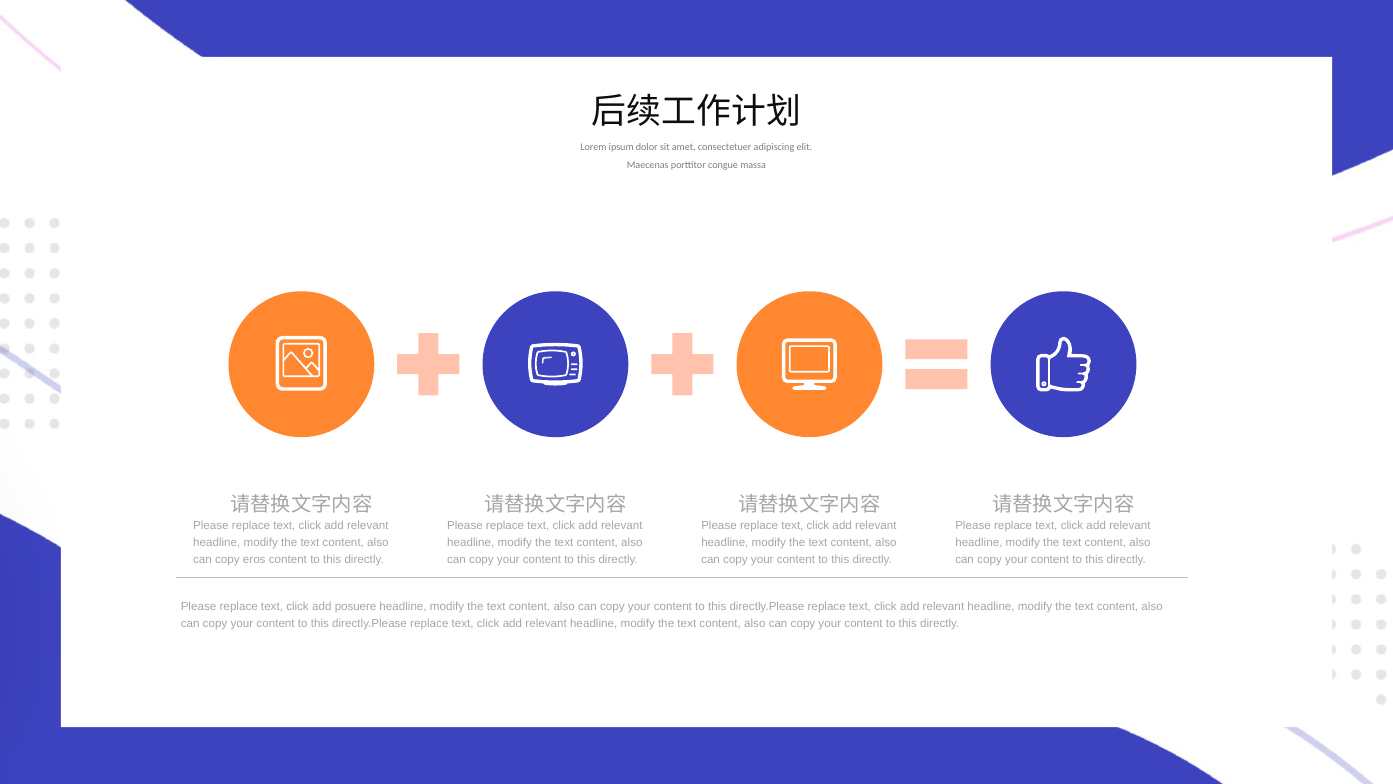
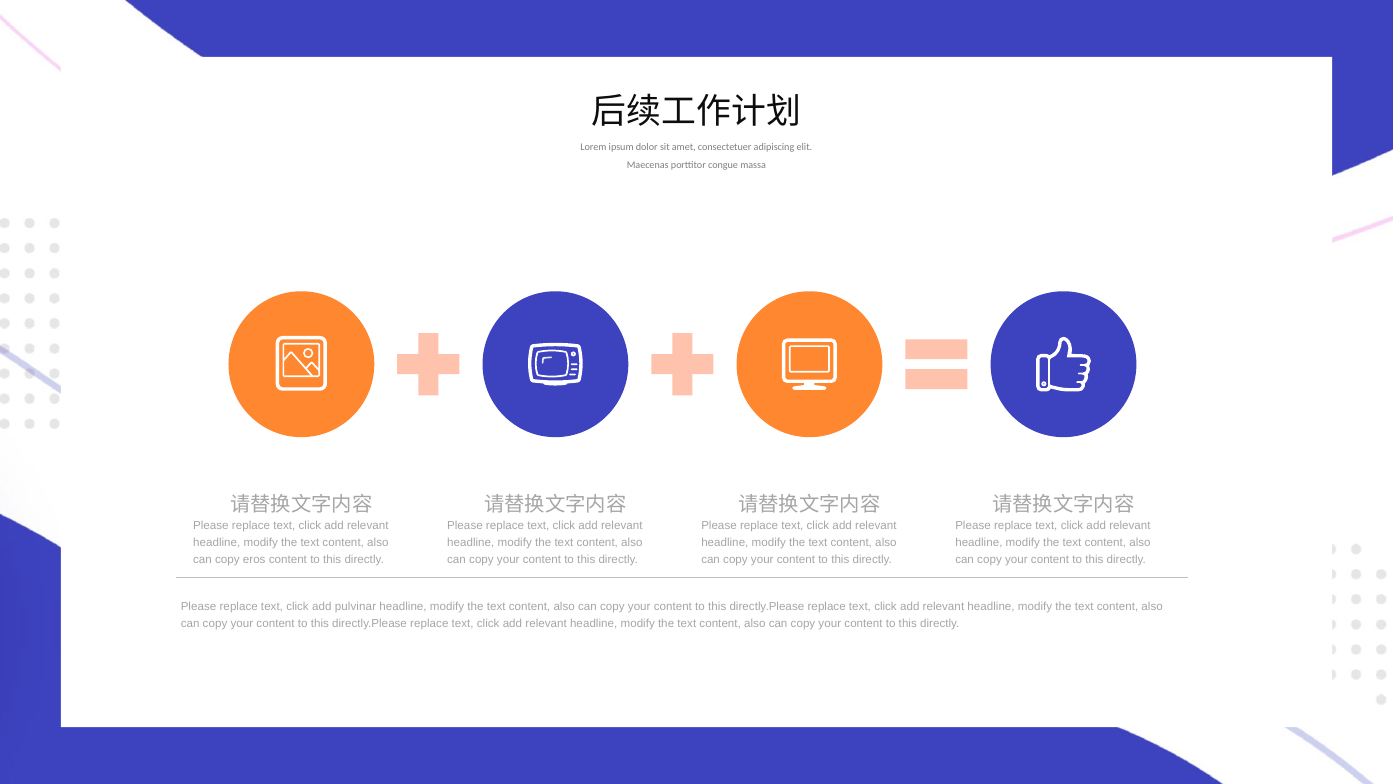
posuere: posuere -> pulvinar
